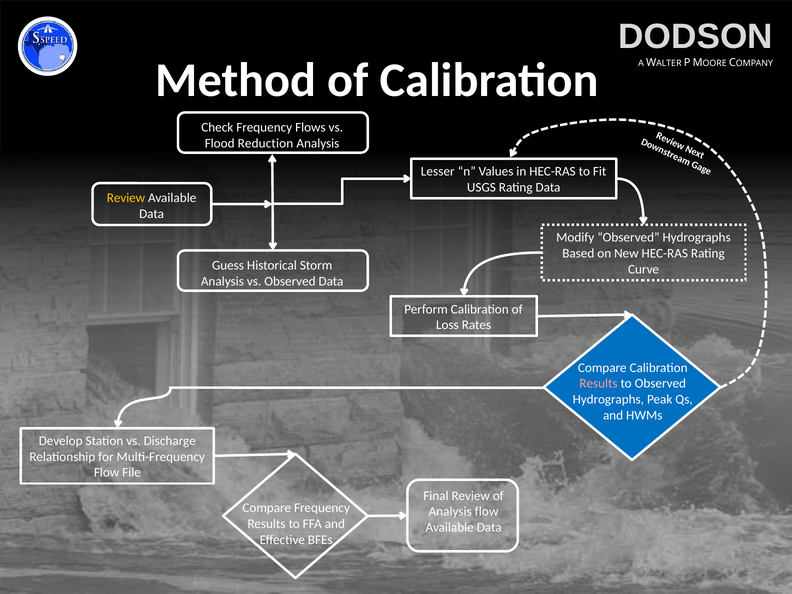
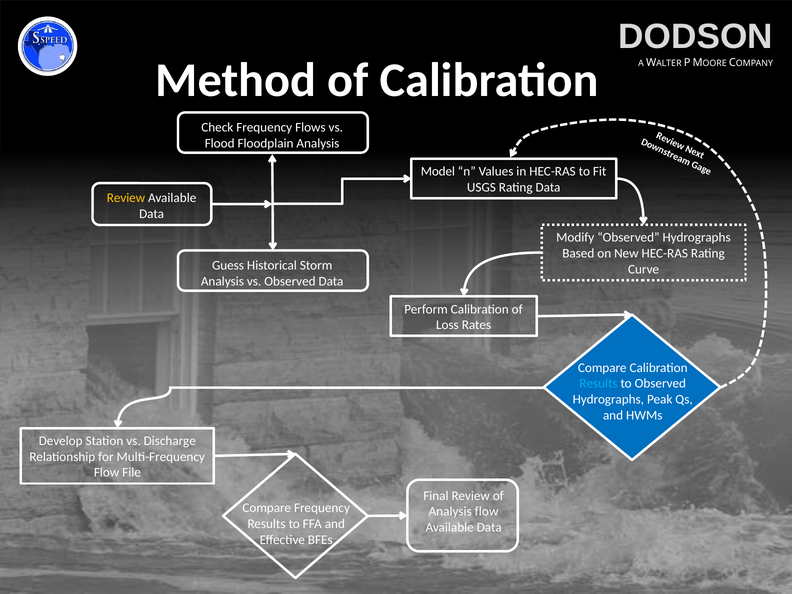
Reduction: Reduction -> Floodplain
Lesser: Lesser -> Model
Results at (598, 384) colour: pink -> light blue
